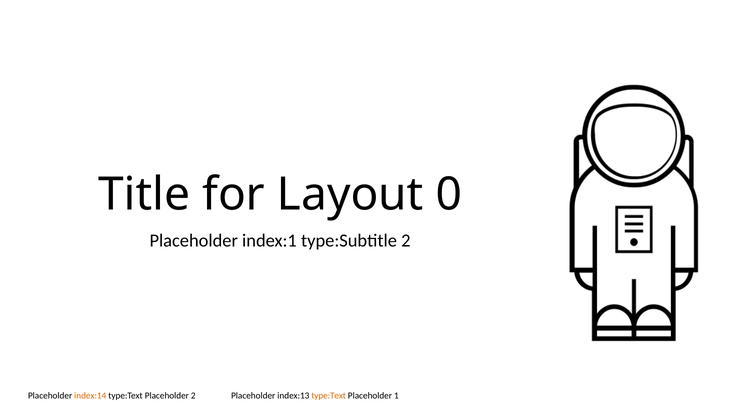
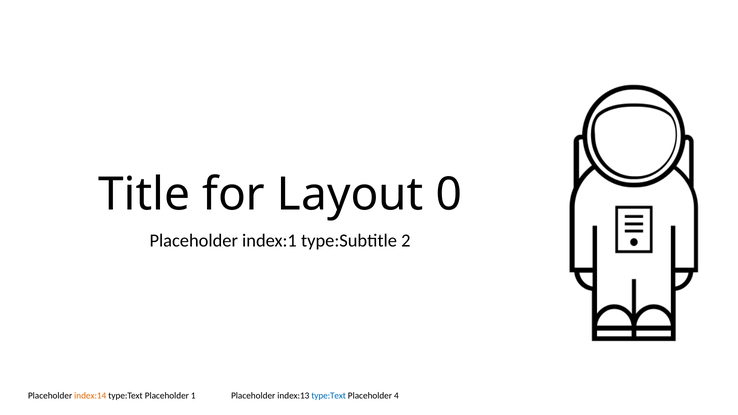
Placeholder 2: 2 -> 1
type:Text at (329, 396) colour: orange -> blue
1: 1 -> 4
